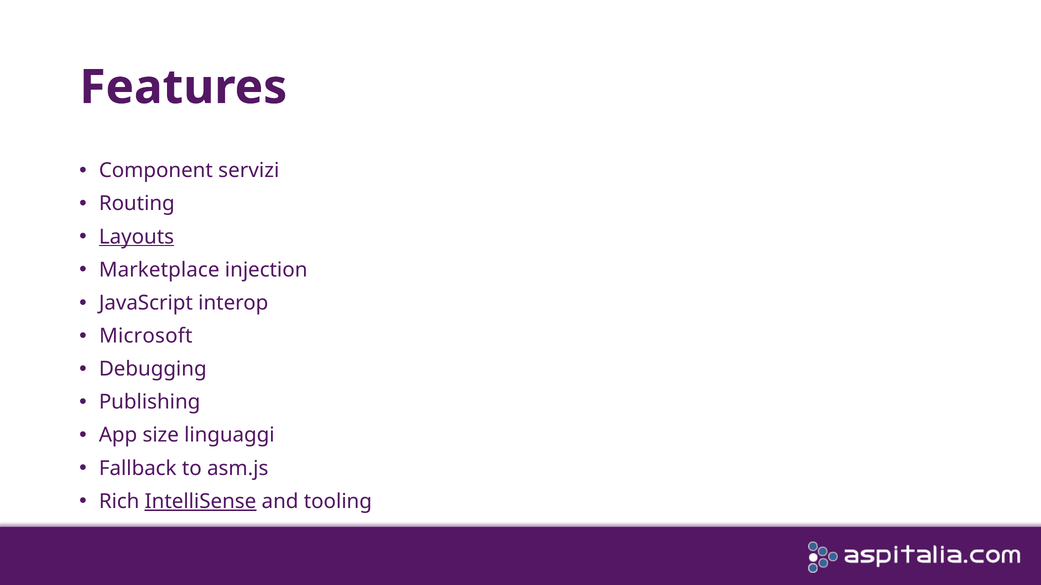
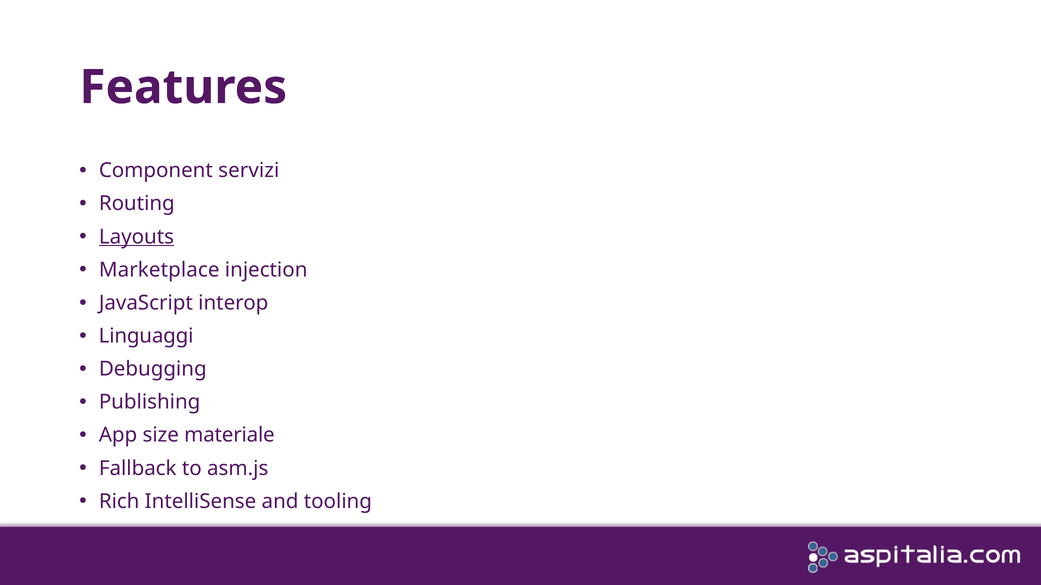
Microsoft: Microsoft -> Linguaggi
linguaggi: linguaggi -> materiale
IntelliSense underline: present -> none
